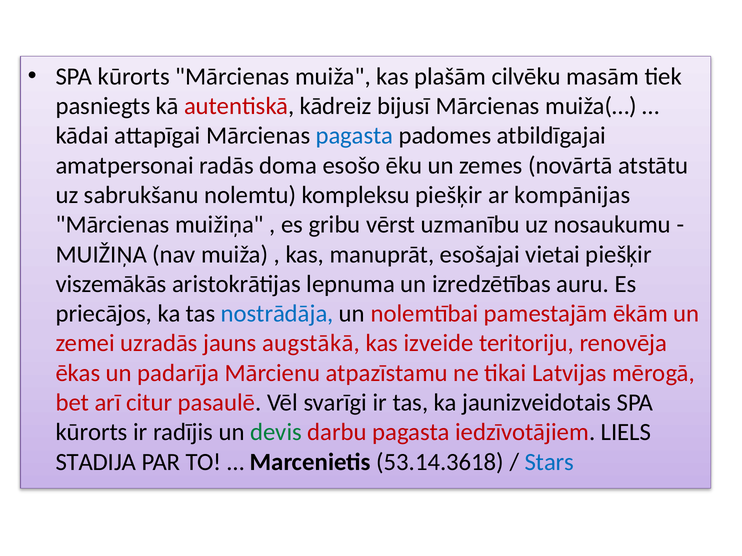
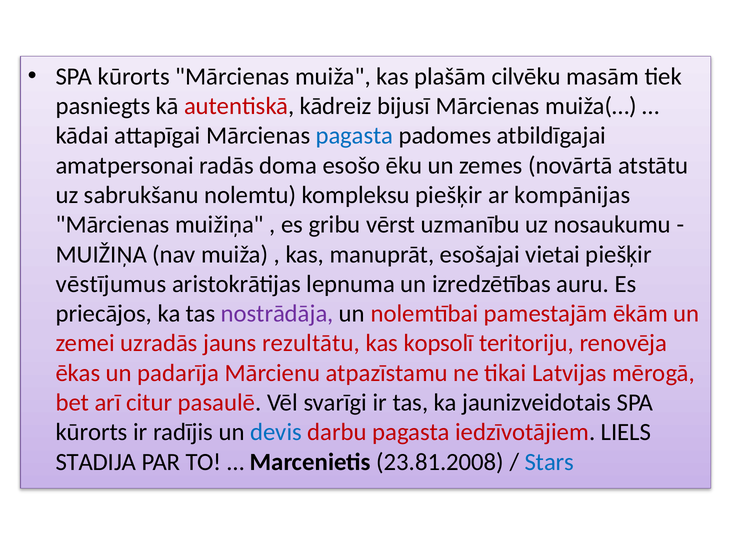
viszemākās: viszemākās -> vēstījumus
nostrādāja colour: blue -> purple
augstākā: augstākā -> rezultātu
izveide: izveide -> kopsolī
devis colour: green -> blue
53.14.3618: 53.14.3618 -> 23.81.2008
